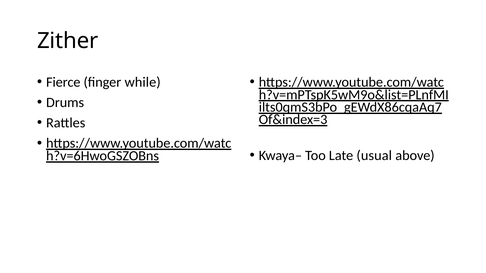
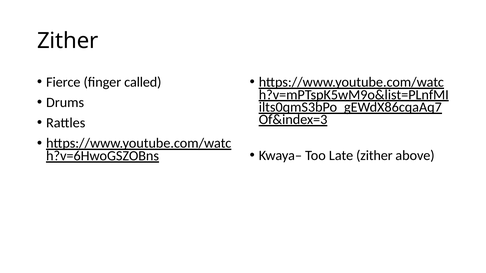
while: while -> called
Late usual: usual -> zither
